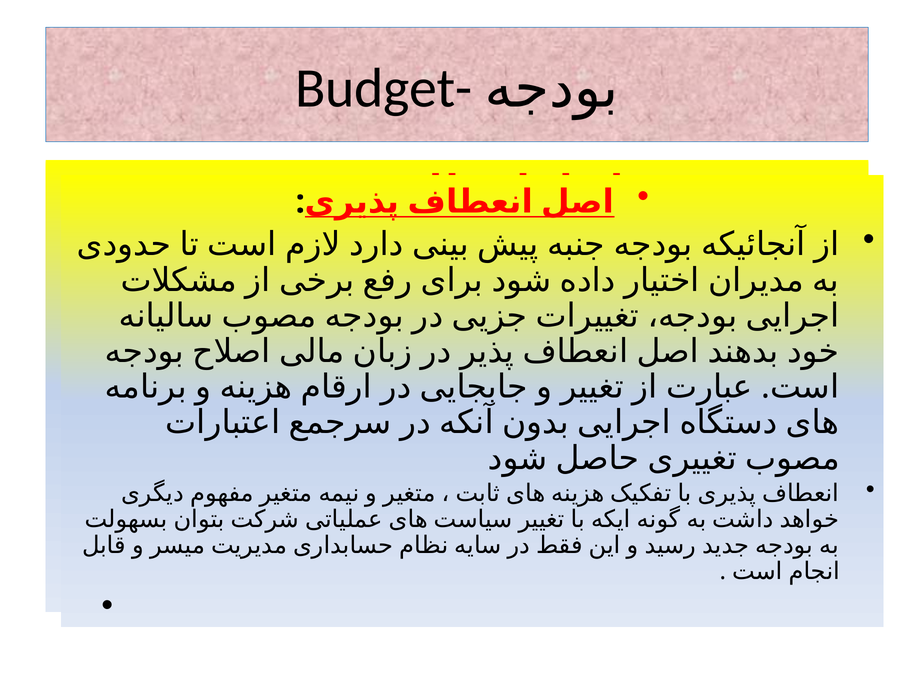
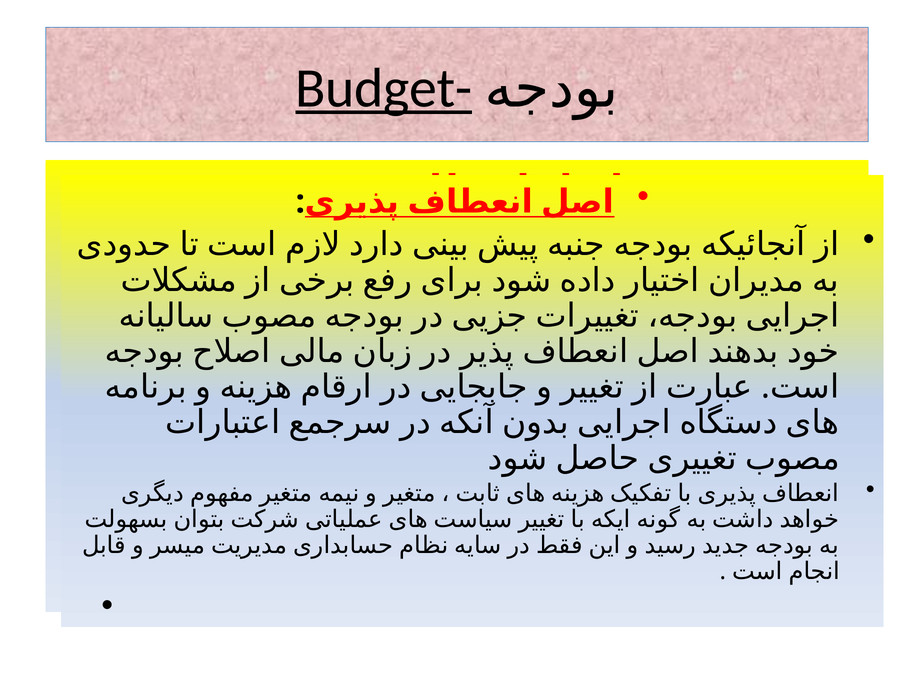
Budget- underline: none -> present
